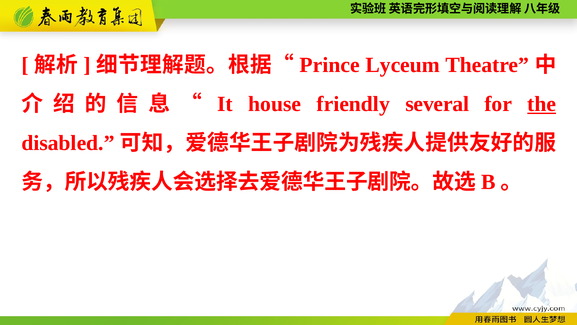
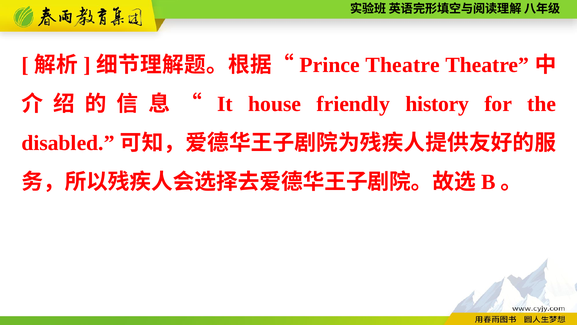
Lyceum at (403, 65): Lyceum -> Theatre
several: several -> history
the underline: present -> none
